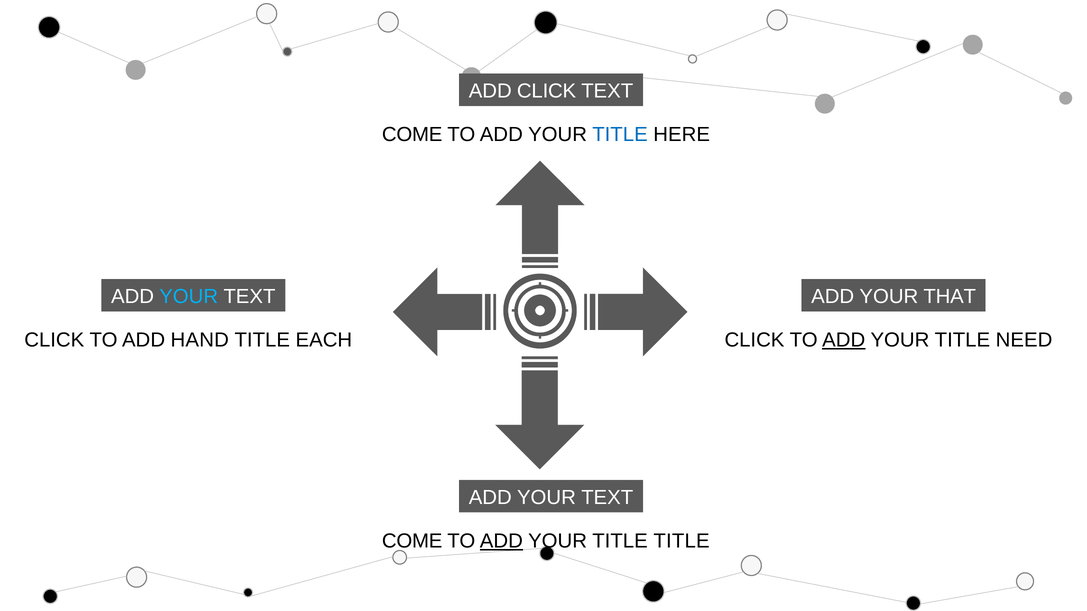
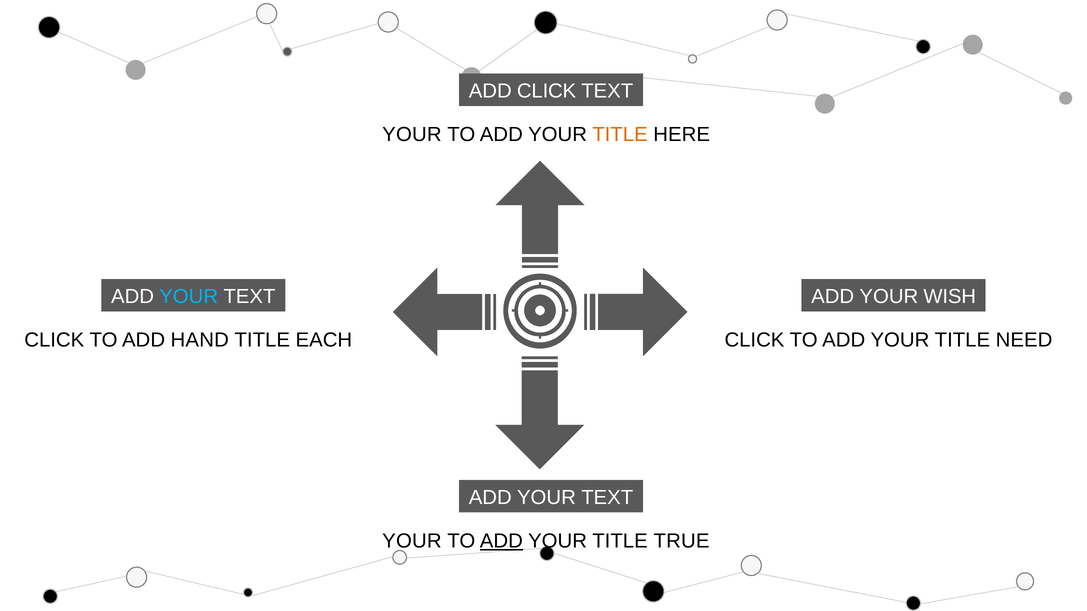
COME at (412, 135): COME -> YOUR
TITLE at (620, 135) colour: blue -> orange
THAT: THAT -> WISH
ADD at (844, 340) underline: present -> none
COME at (412, 541): COME -> YOUR
TITLE TITLE: TITLE -> TRUE
